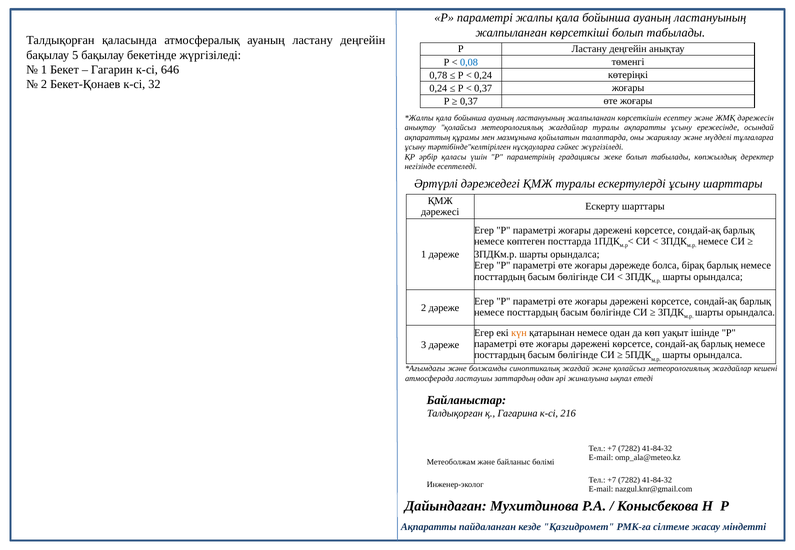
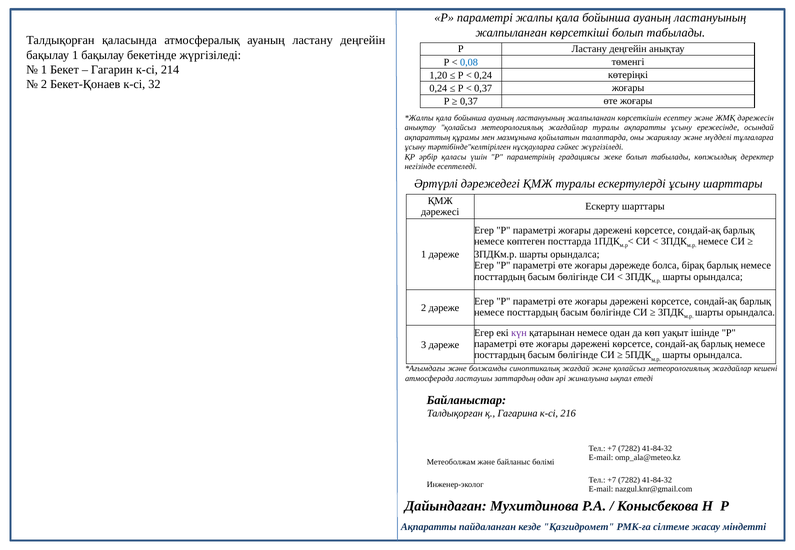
бақылау 5: 5 -> 1
646: 646 -> 214
0,78: 0,78 -> 1,20
күн colour: orange -> purple
